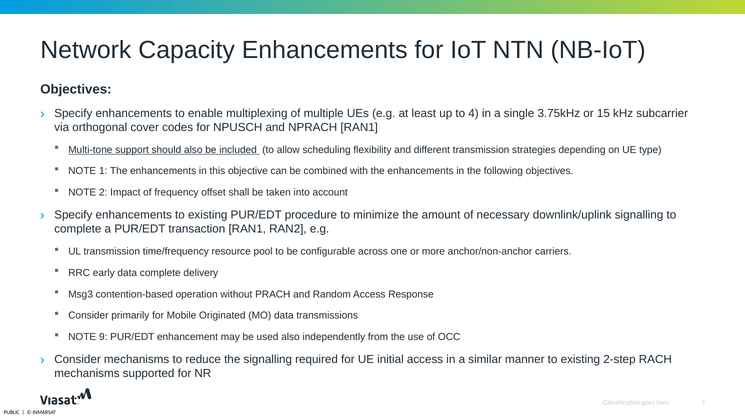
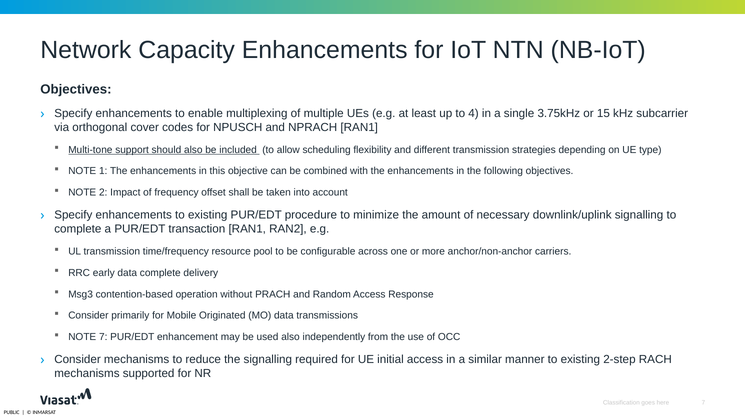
NOTE 9: 9 -> 7
